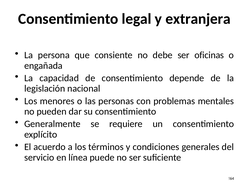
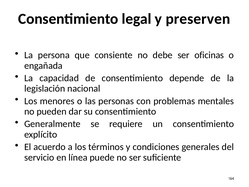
extranjera: extranjera -> preserven
